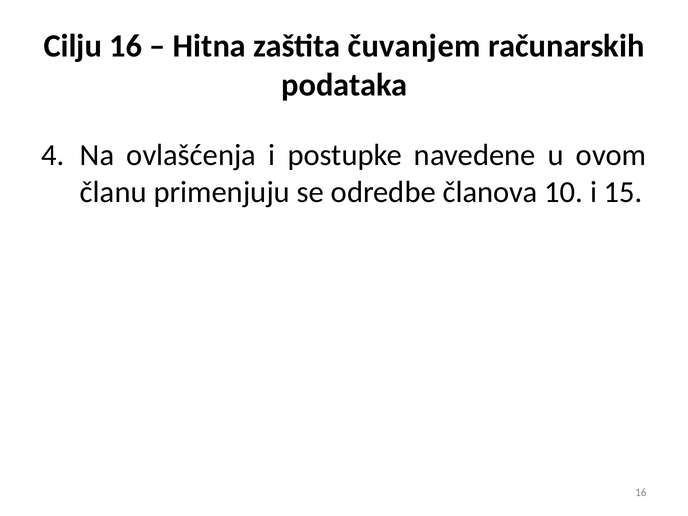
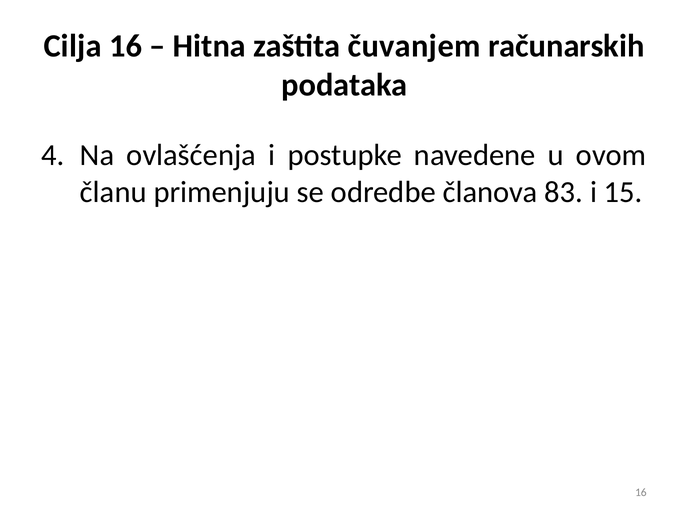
Cilju: Cilju -> Cilja
10: 10 -> 83
